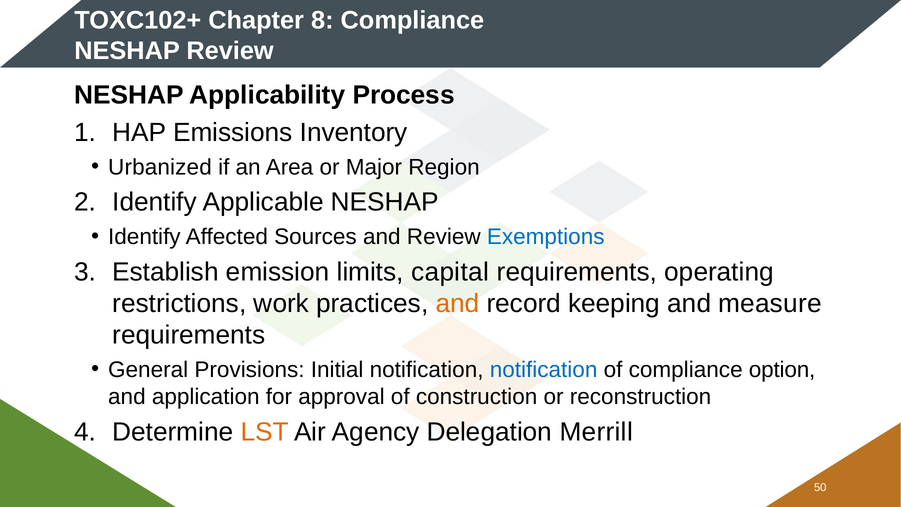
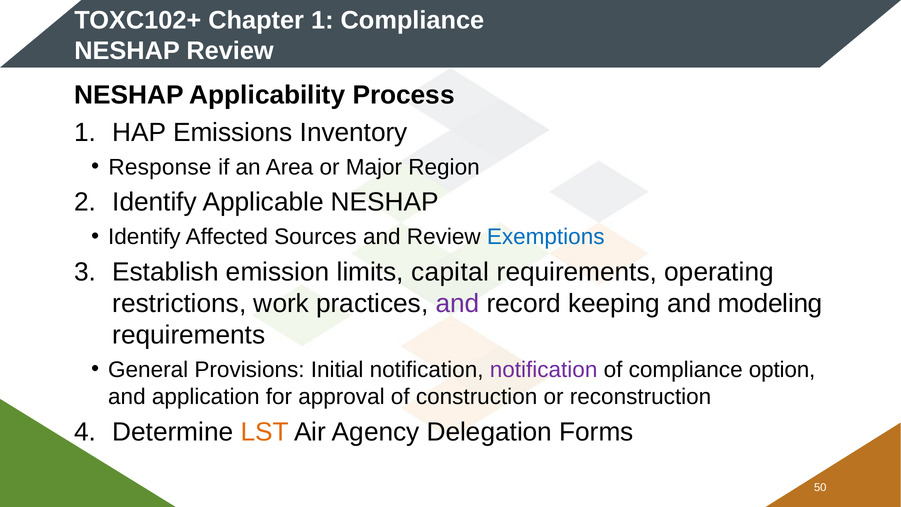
Chapter 8: 8 -> 1
Urbanized: Urbanized -> Response
and at (457, 303) colour: orange -> purple
measure: measure -> modeling
notification at (544, 370) colour: blue -> purple
Merrill: Merrill -> Forms
